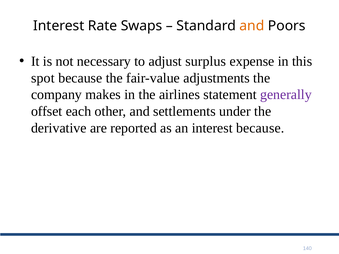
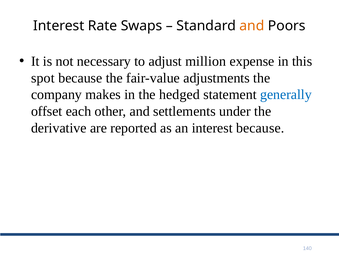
surplus: surplus -> million
airlines: airlines -> hedged
generally colour: purple -> blue
